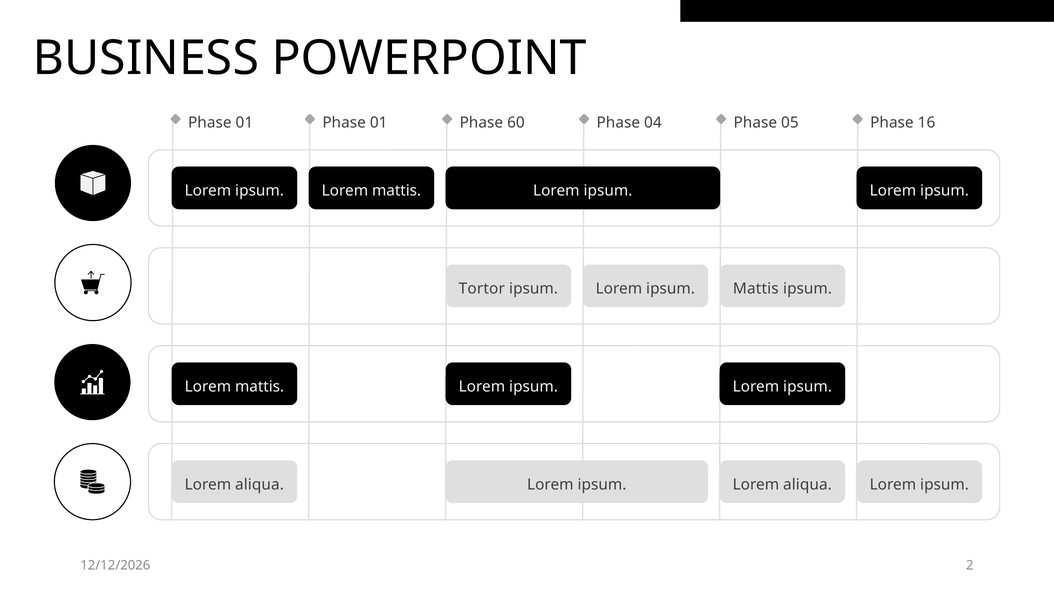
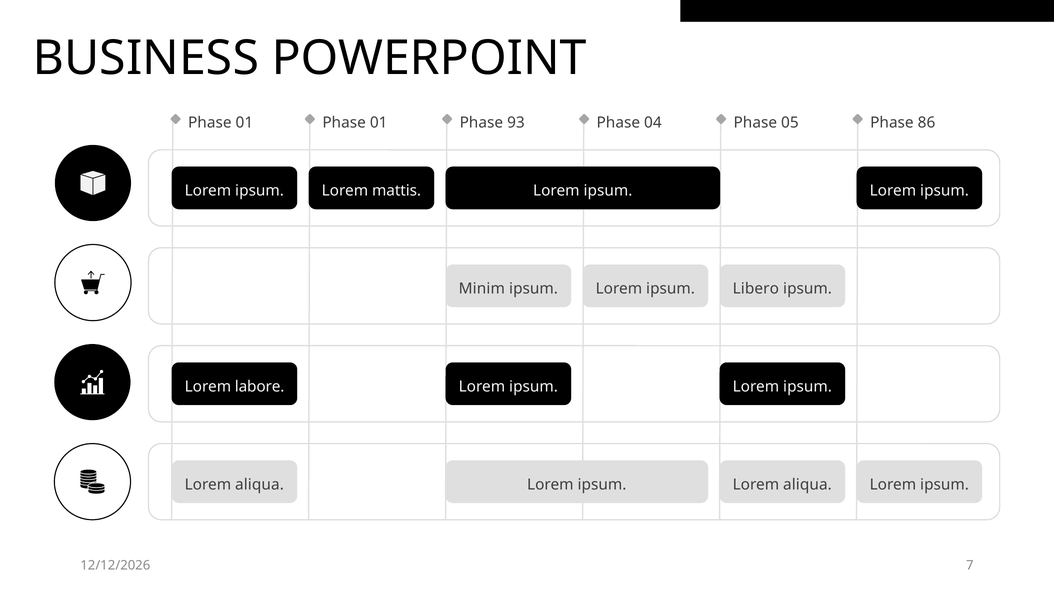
60: 60 -> 93
16: 16 -> 86
Tortor: Tortor -> Minim
ipsum Mattis: Mattis -> Libero
mattis at (260, 387): mattis -> labore
2: 2 -> 7
